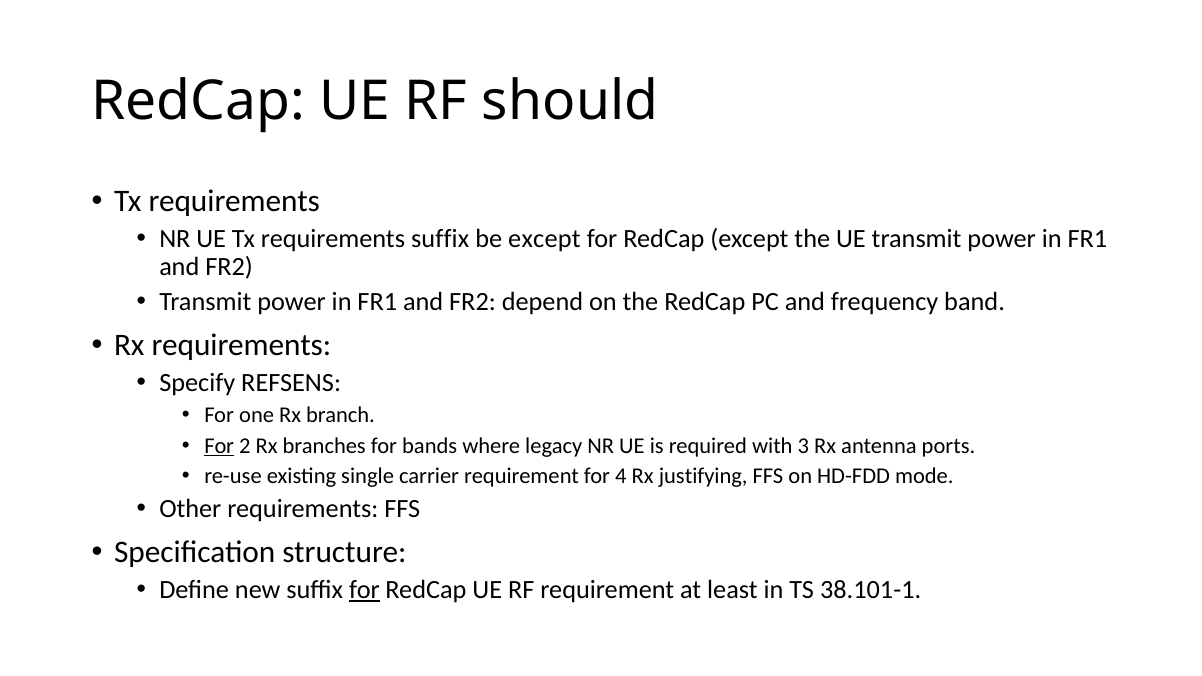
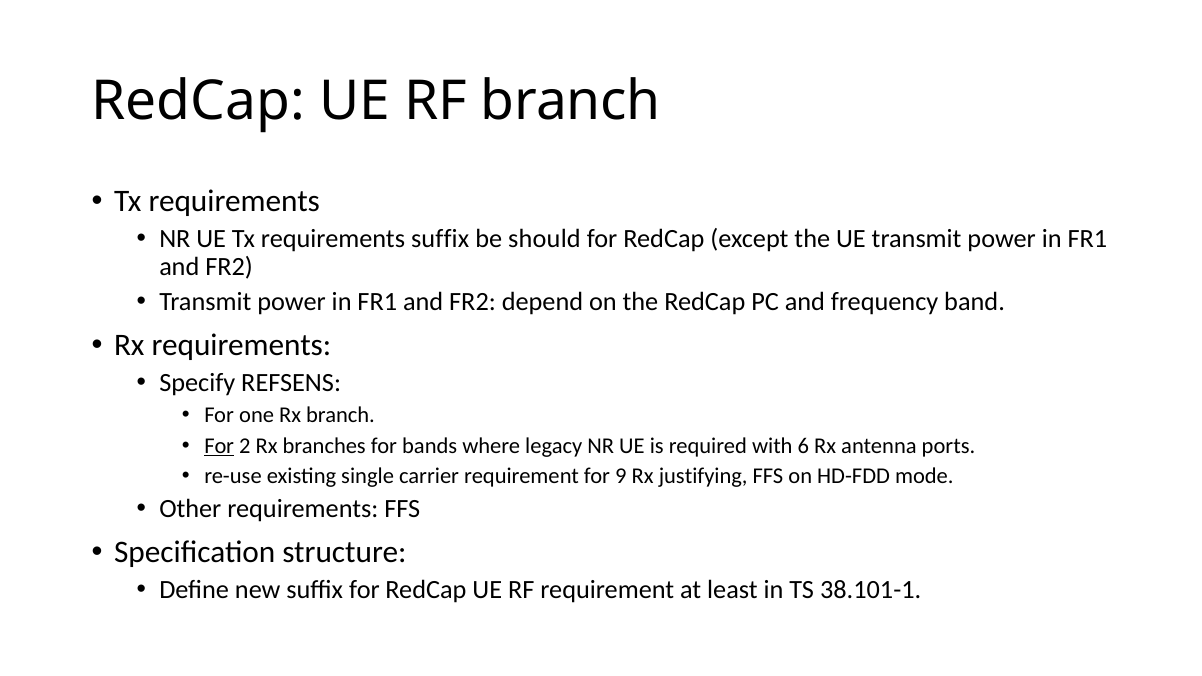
RF should: should -> branch
be except: except -> should
3: 3 -> 6
4: 4 -> 9
for at (364, 590) underline: present -> none
